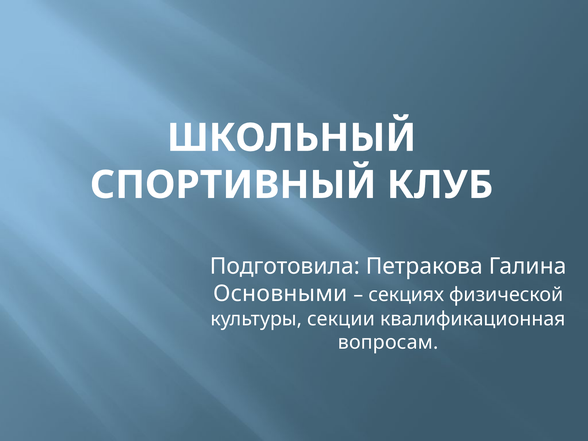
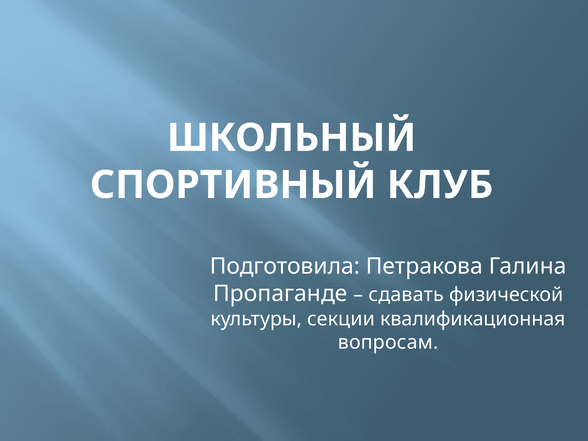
Основными: Основными -> Пропаганде
секциях: секциях -> сдавать
